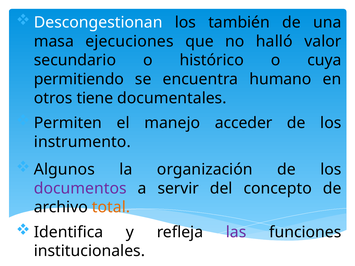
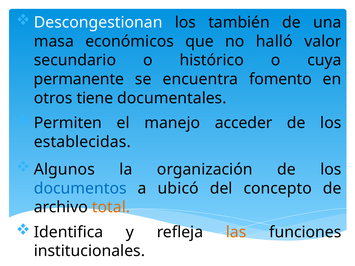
ejecuciones: ejecuciones -> económicos
permitiendo: permitiendo -> permanente
humano: humano -> fomento
instrumento: instrumento -> establecidas
documentos colour: purple -> blue
servir: servir -> ubicó
las colour: purple -> orange
